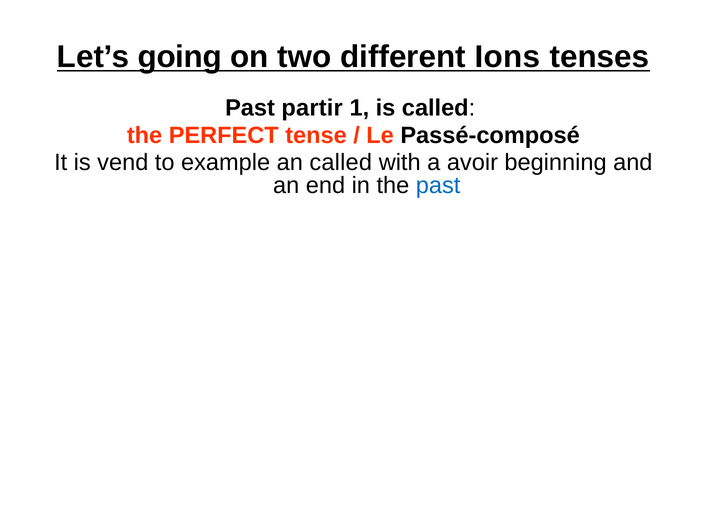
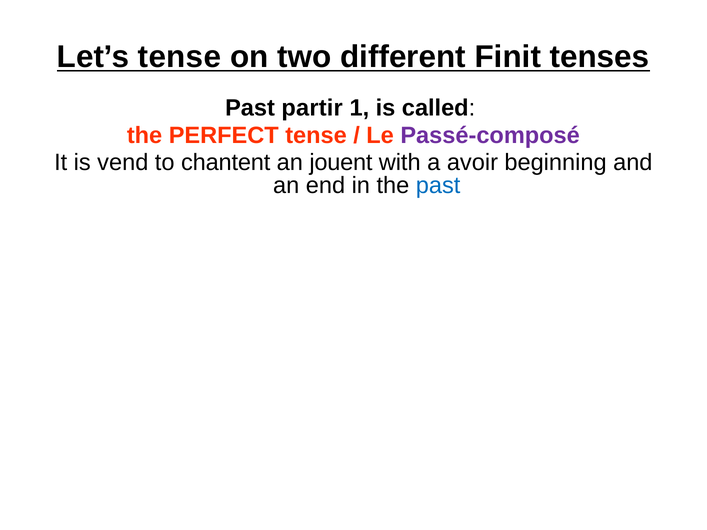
Let’s going: going -> tense
Ions: Ions -> Finit
Passé-composé colour: black -> purple
example: example -> chantent
an called: called -> jouent
